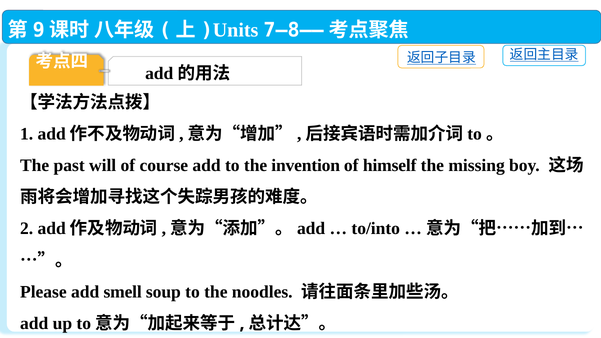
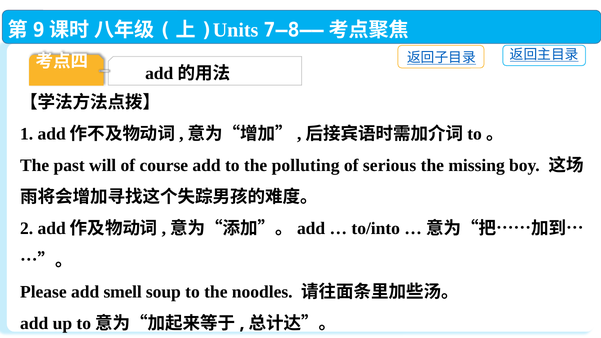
invention: invention -> polluting
himself: himself -> serious
